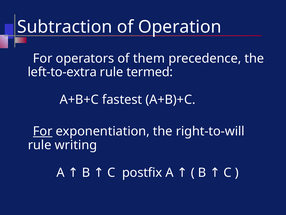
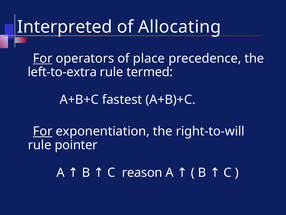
Subtraction: Subtraction -> Interpreted
Operation: Operation -> Allocating
For at (43, 58) underline: none -> present
them: them -> place
writing: writing -> pointer
postfix: postfix -> reason
